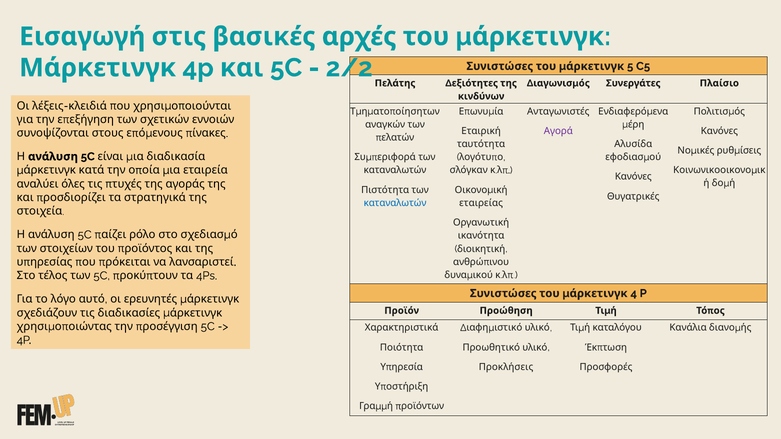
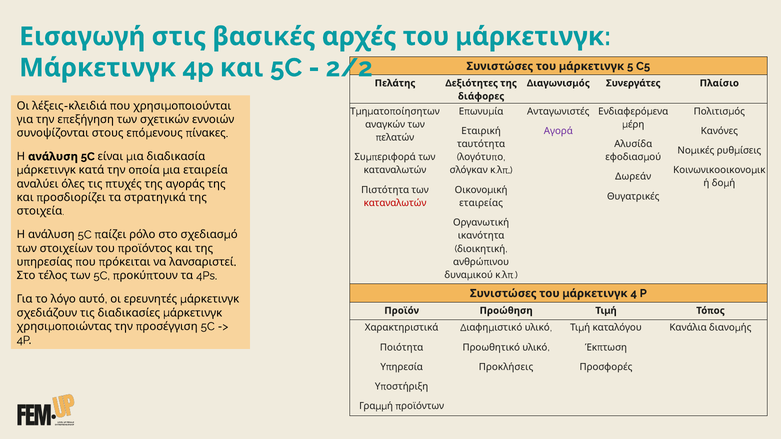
κινδύνων: κινδύνων -> διάφορες
Κανόνες at (633, 177): Κανόνες -> Δωρεάν
καταναλωτών at (395, 203) colour: blue -> red
